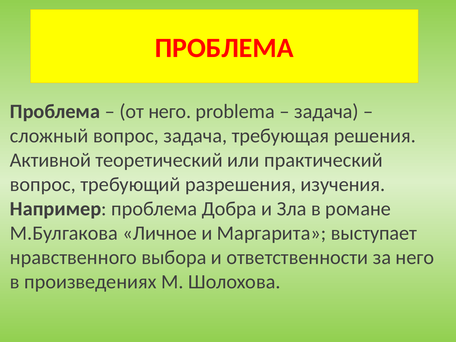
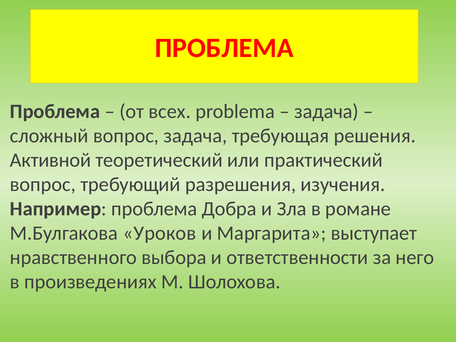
от него: него -> всех
Личное: Личное -> Уроков
